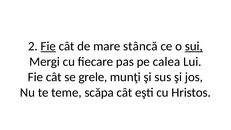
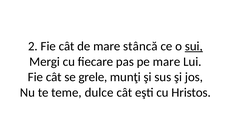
Fie at (48, 46) underline: present -> none
pe calea: calea -> mare
scăpa: scăpa -> dulce
